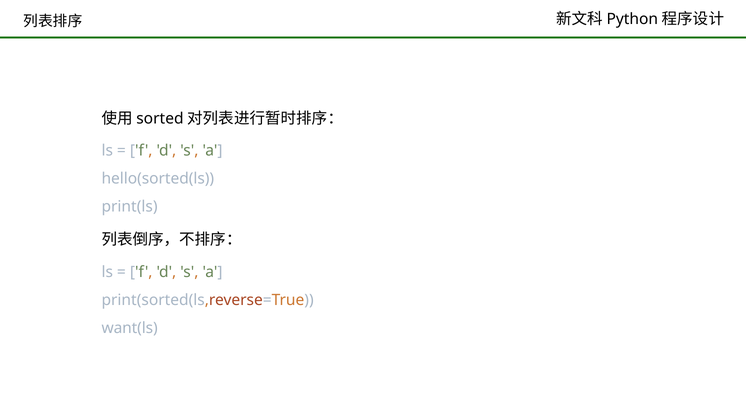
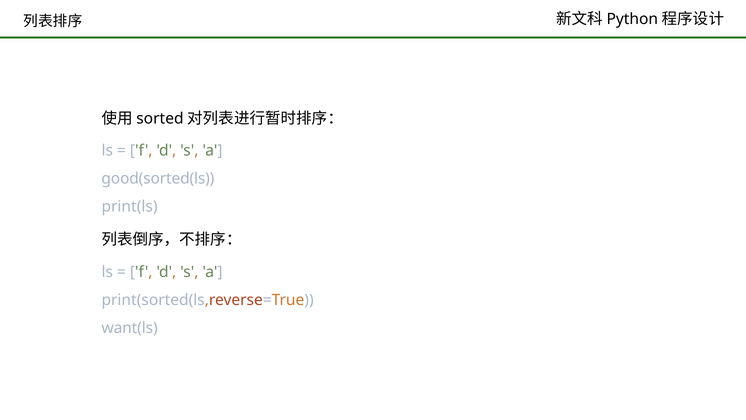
hello(sorted(ls: hello(sorted(ls -> good(sorted(ls
